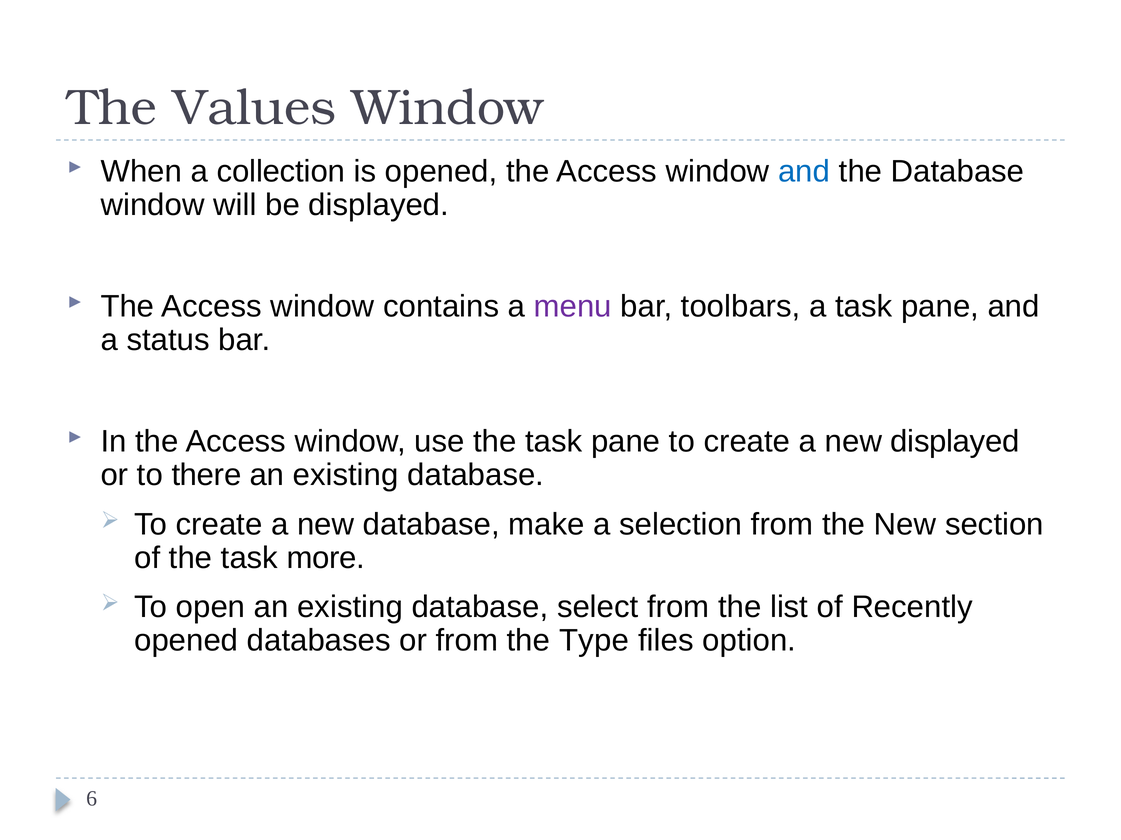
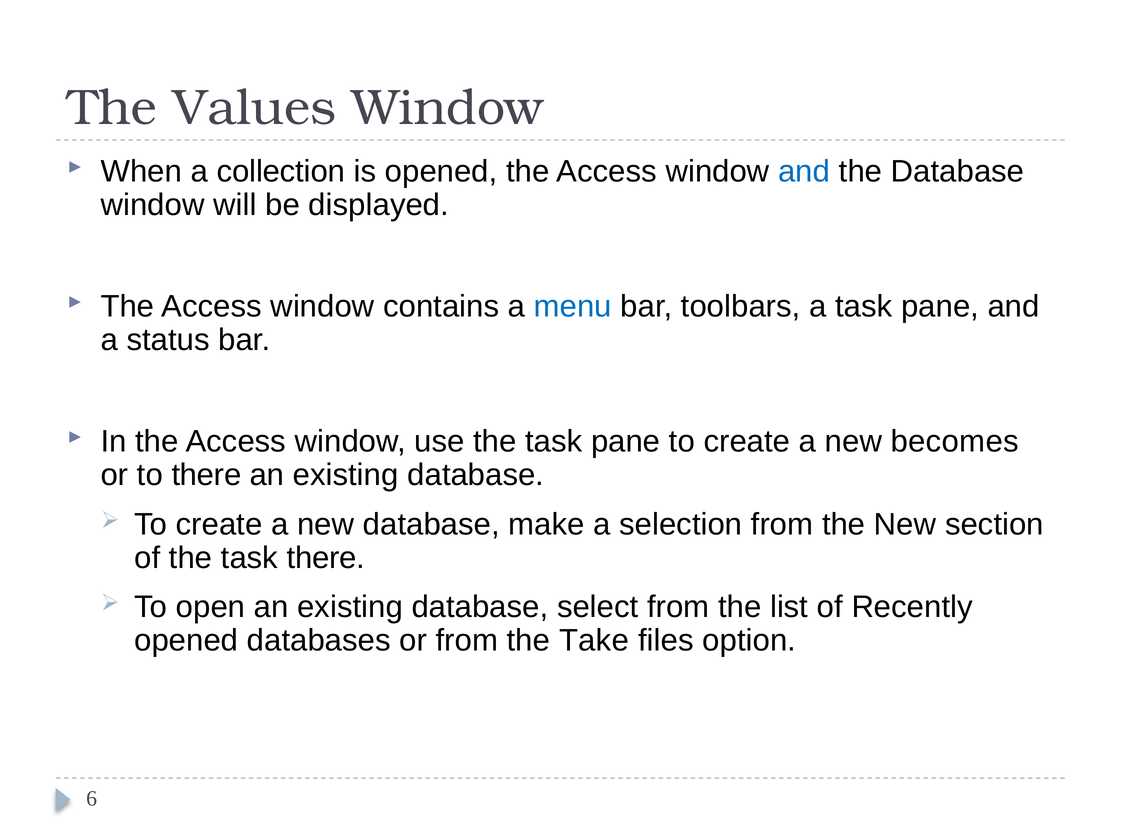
menu colour: purple -> blue
new displayed: displayed -> becomes
task more: more -> there
Type: Type -> Take
